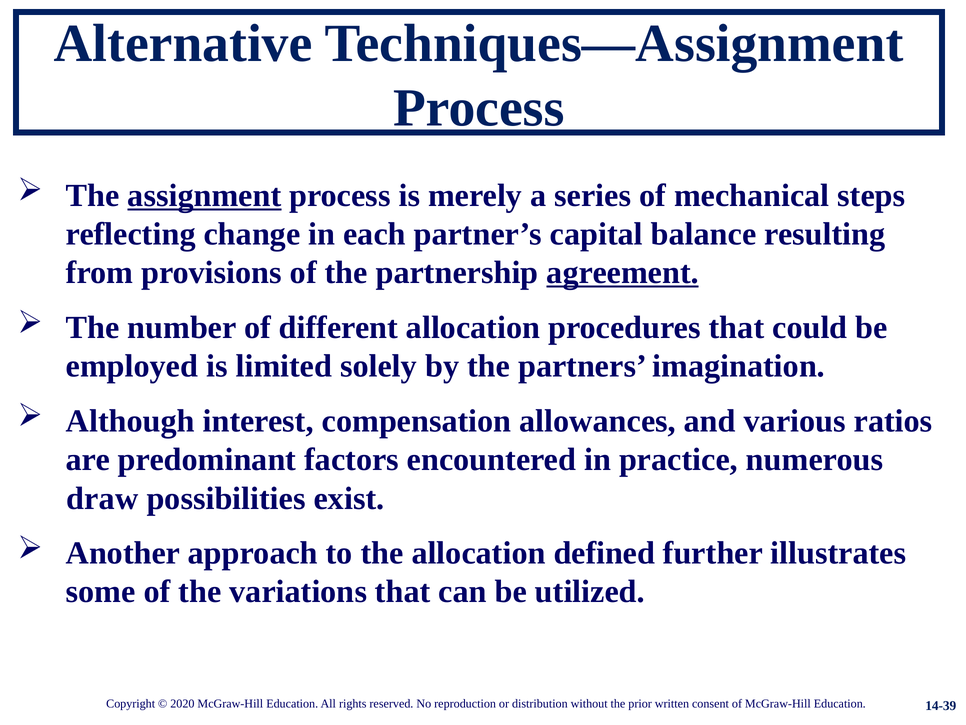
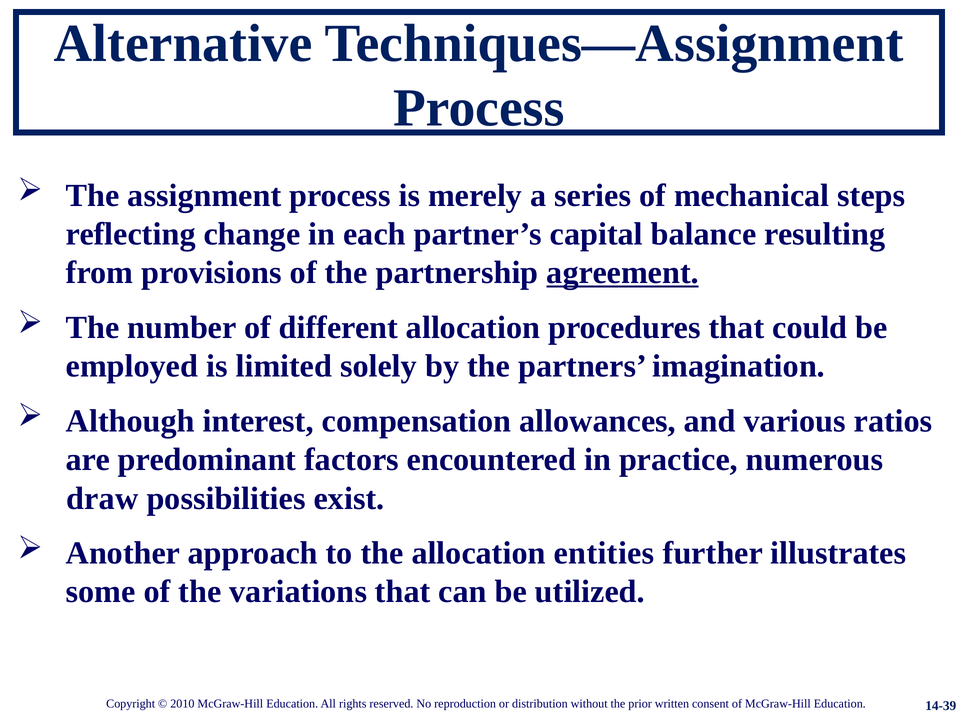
assignment underline: present -> none
defined: defined -> entities
2020: 2020 -> 2010
